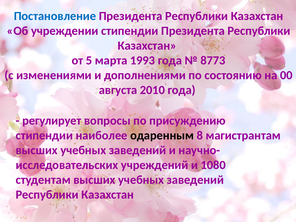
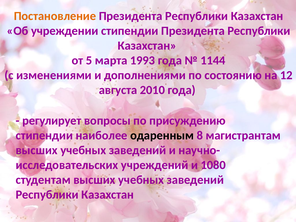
Постановление colour: blue -> orange
8773: 8773 -> 1144
00: 00 -> 12
